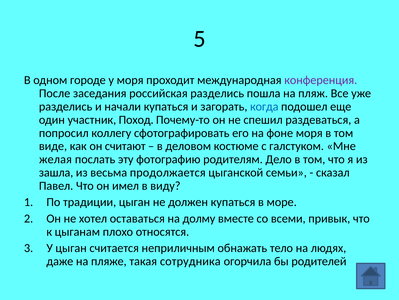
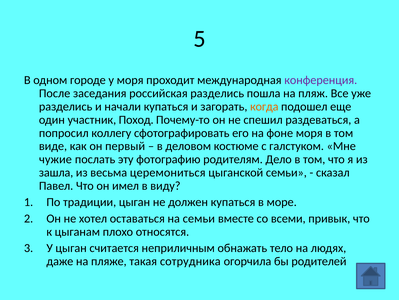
когда colour: blue -> orange
считают: считают -> первый
желая: желая -> чужие
продолжается: продолжается -> церемониться
на долму: долму -> семьи
